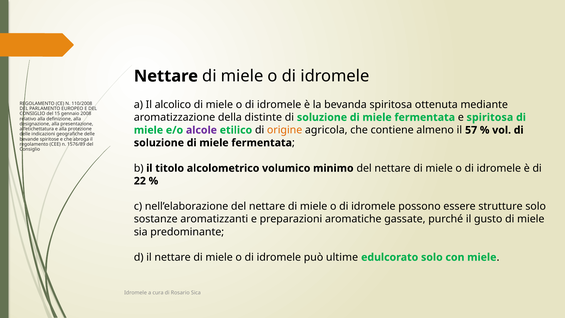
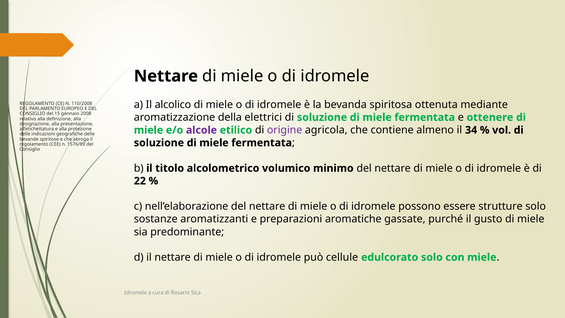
distinte: distinte -> elettrici
e spiritosa: spiritosa -> ottenere
origine colour: orange -> purple
57: 57 -> 34
ultime: ultime -> cellule
